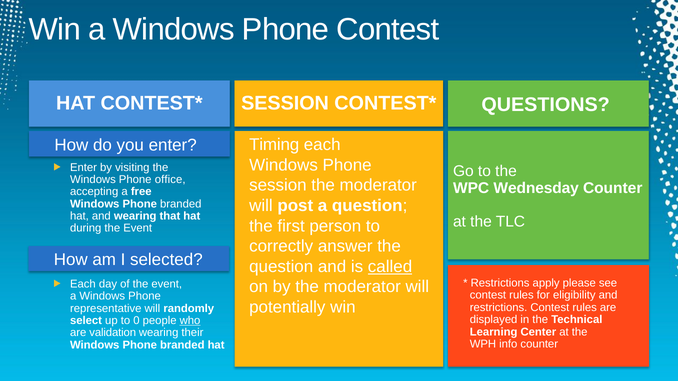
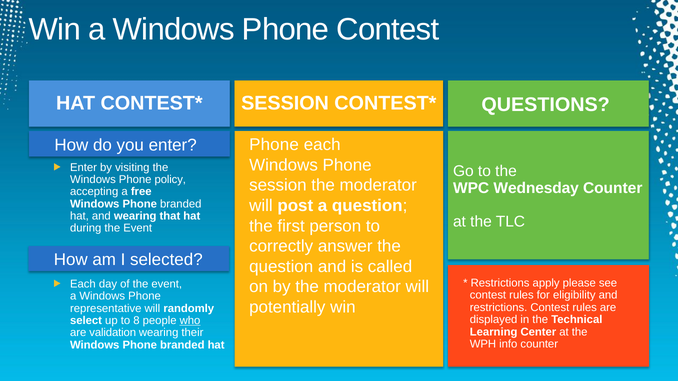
Timing at (274, 145): Timing -> Phone
office: office -> policy
called underline: present -> none
0: 0 -> 8
